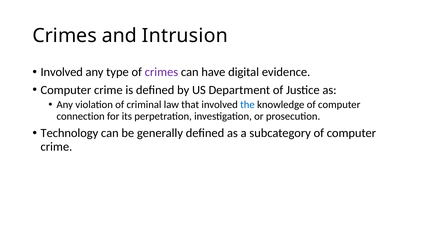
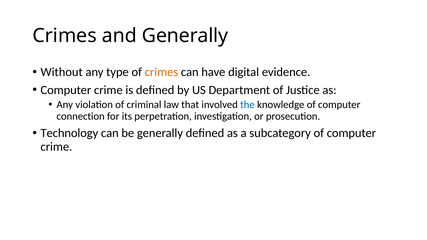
and Intrusion: Intrusion -> Generally
Involved at (62, 72): Involved -> Without
crimes at (161, 72) colour: purple -> orange
